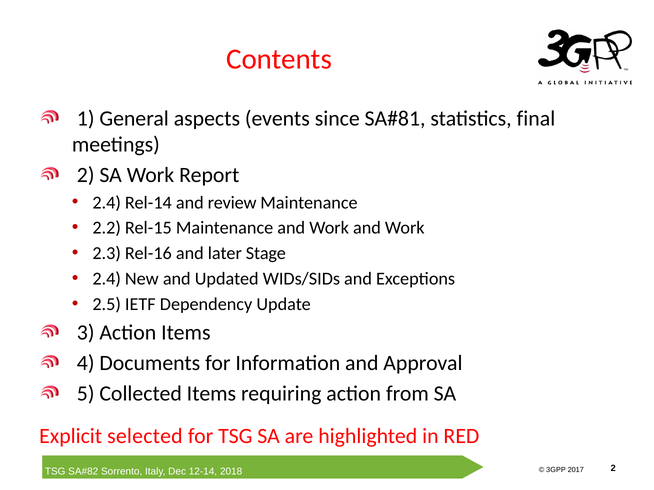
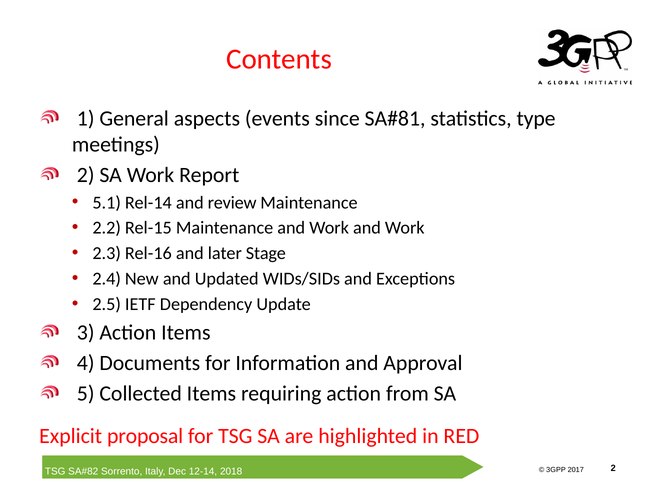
final: final -> type
2.4 at (107, 203): 2.4 -> 5.1
selected: selected -> proposal
